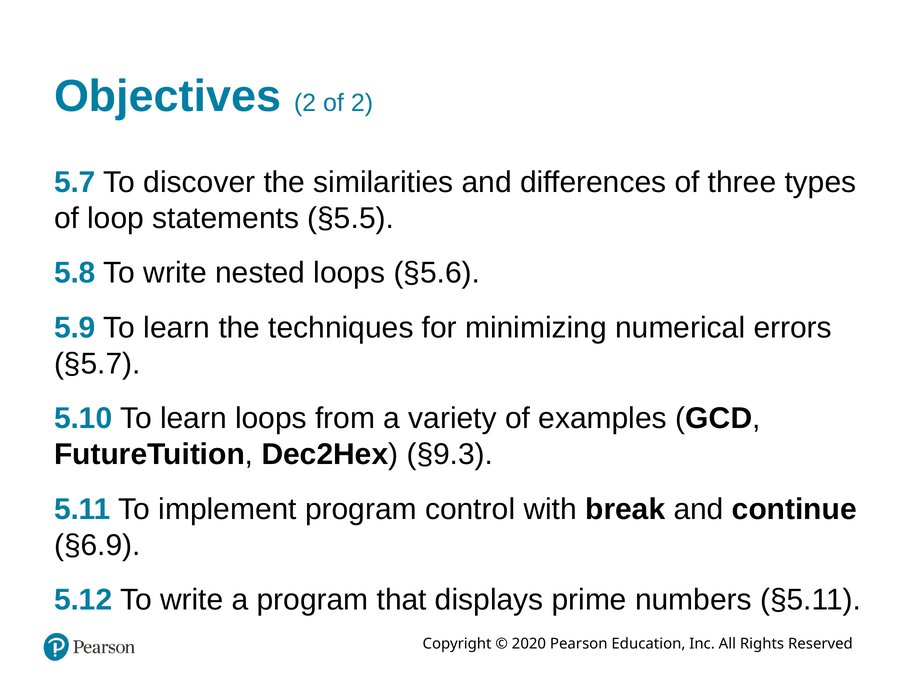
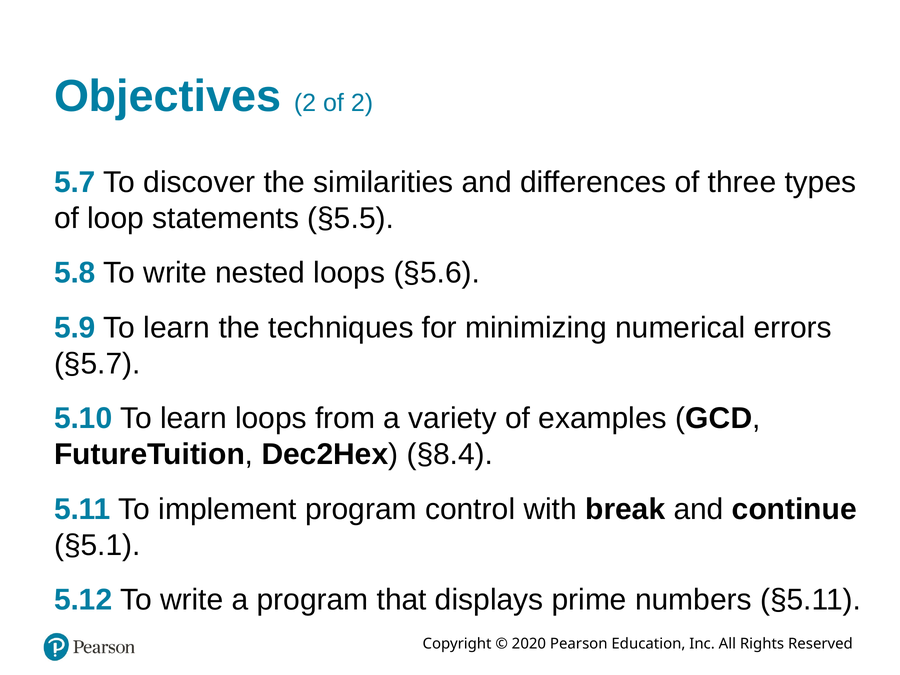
§9.3: §9.3 -> §8.4
§6.9: §6.9 -> §5.1
